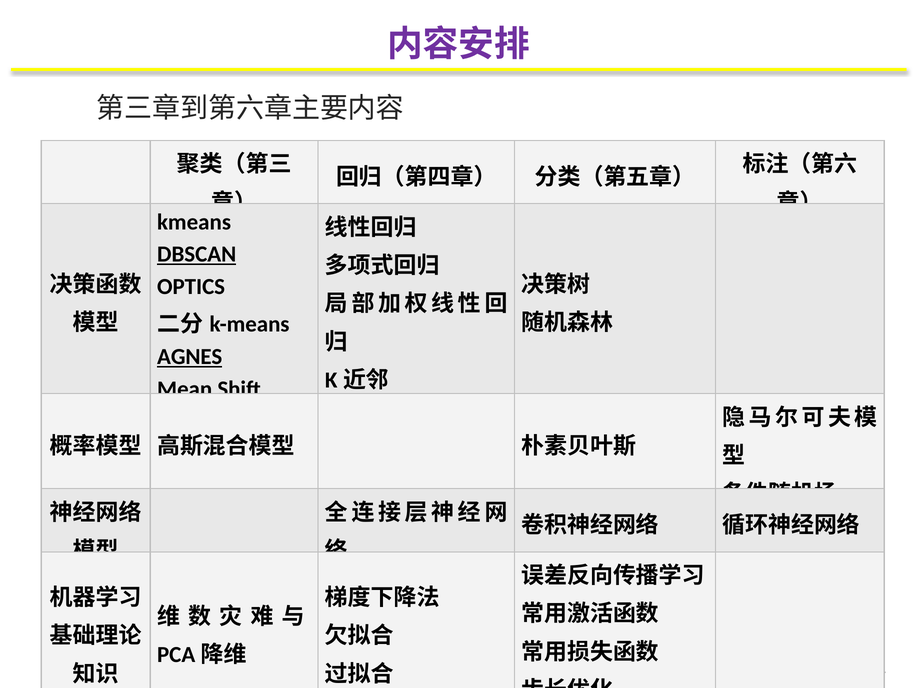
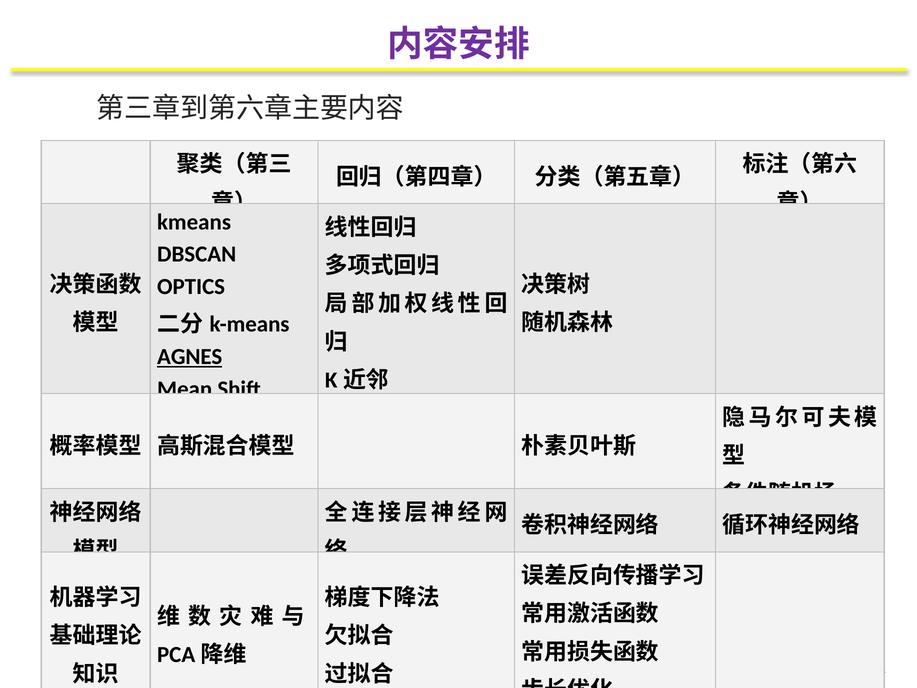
DBSCAN underline: present -> none
